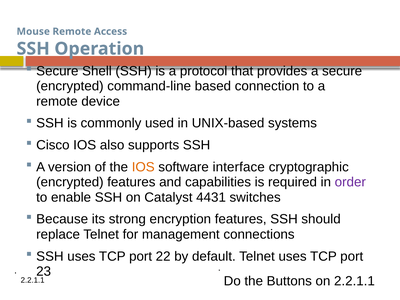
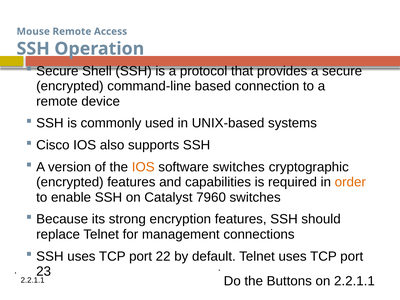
software interface: interface -> switches
order colour: purple -> orange
4431: 4431 -> 7960
